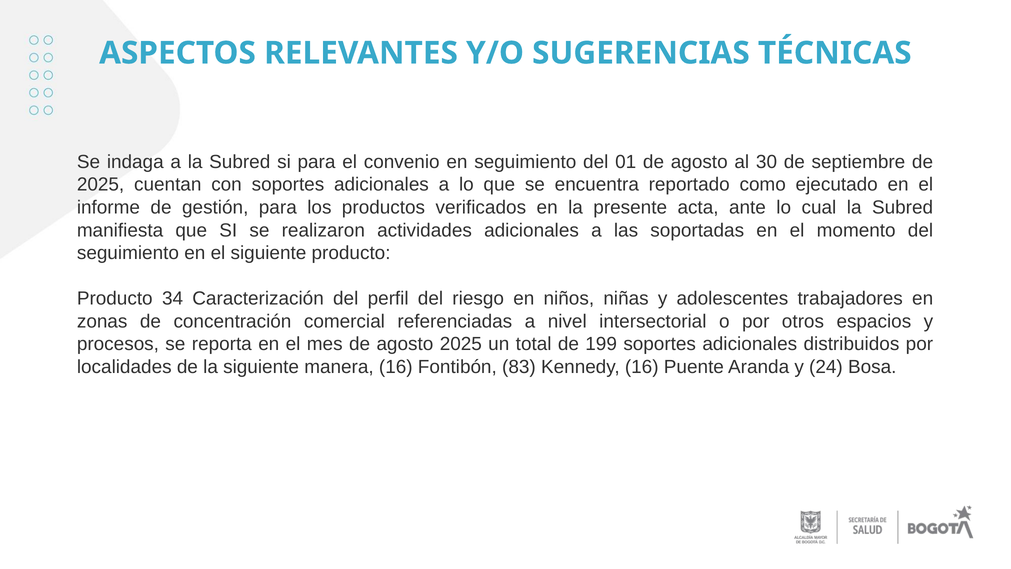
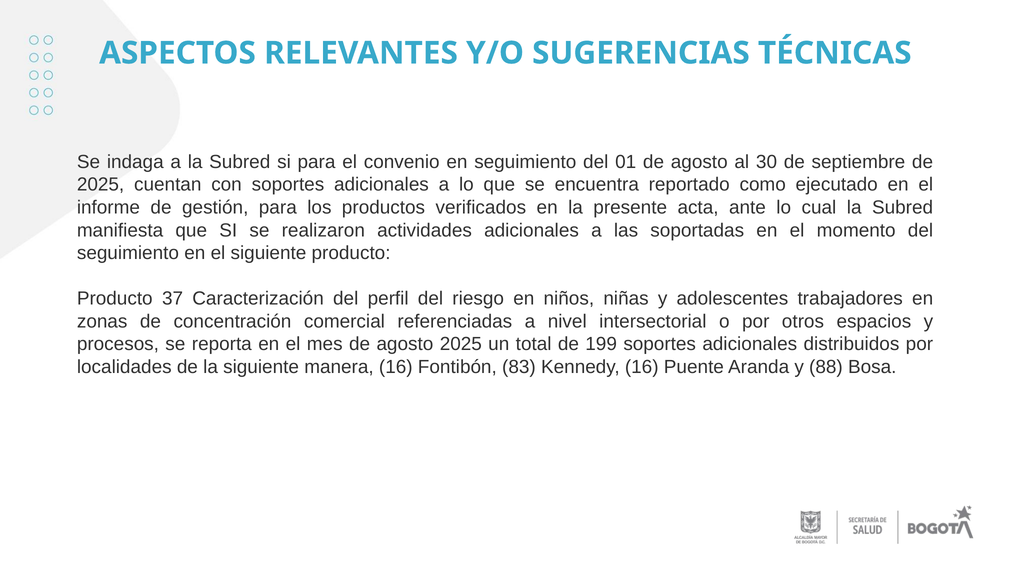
34: 34 -> 37
24: 24 -> 88
